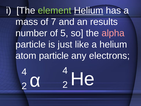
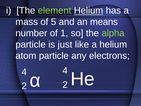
7: 7 -> 5
results: results -> means
5: 5 -> 1
alpha colour: pink -> light green
